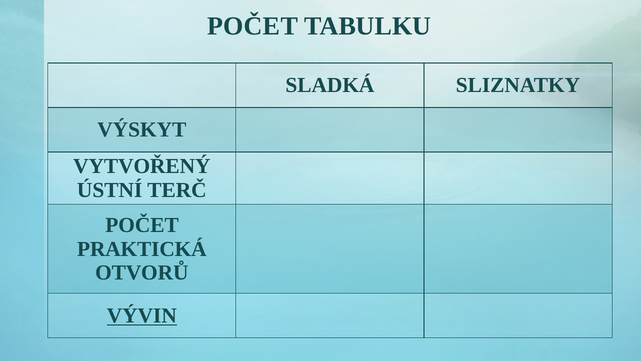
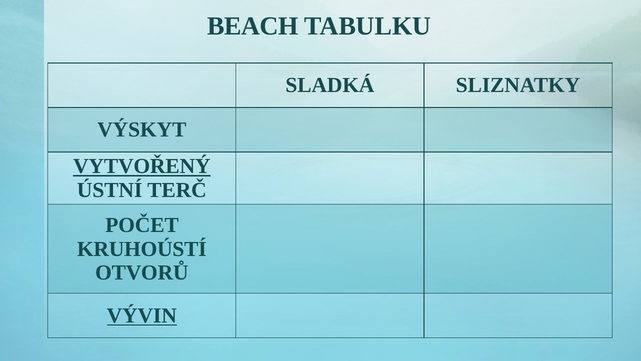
POČET at (253, 26): POČET -> BEACH
VYTVOŘENÝ underline: none -> present
PRAKTICKÁ: PRAKTICKÁ -> KRUHOÚSTÍ
